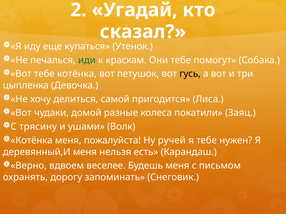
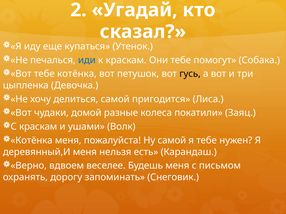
иди colour: green -> blue
С трясину: трясину -> краскам
Ну ручей: ручей -> самой
